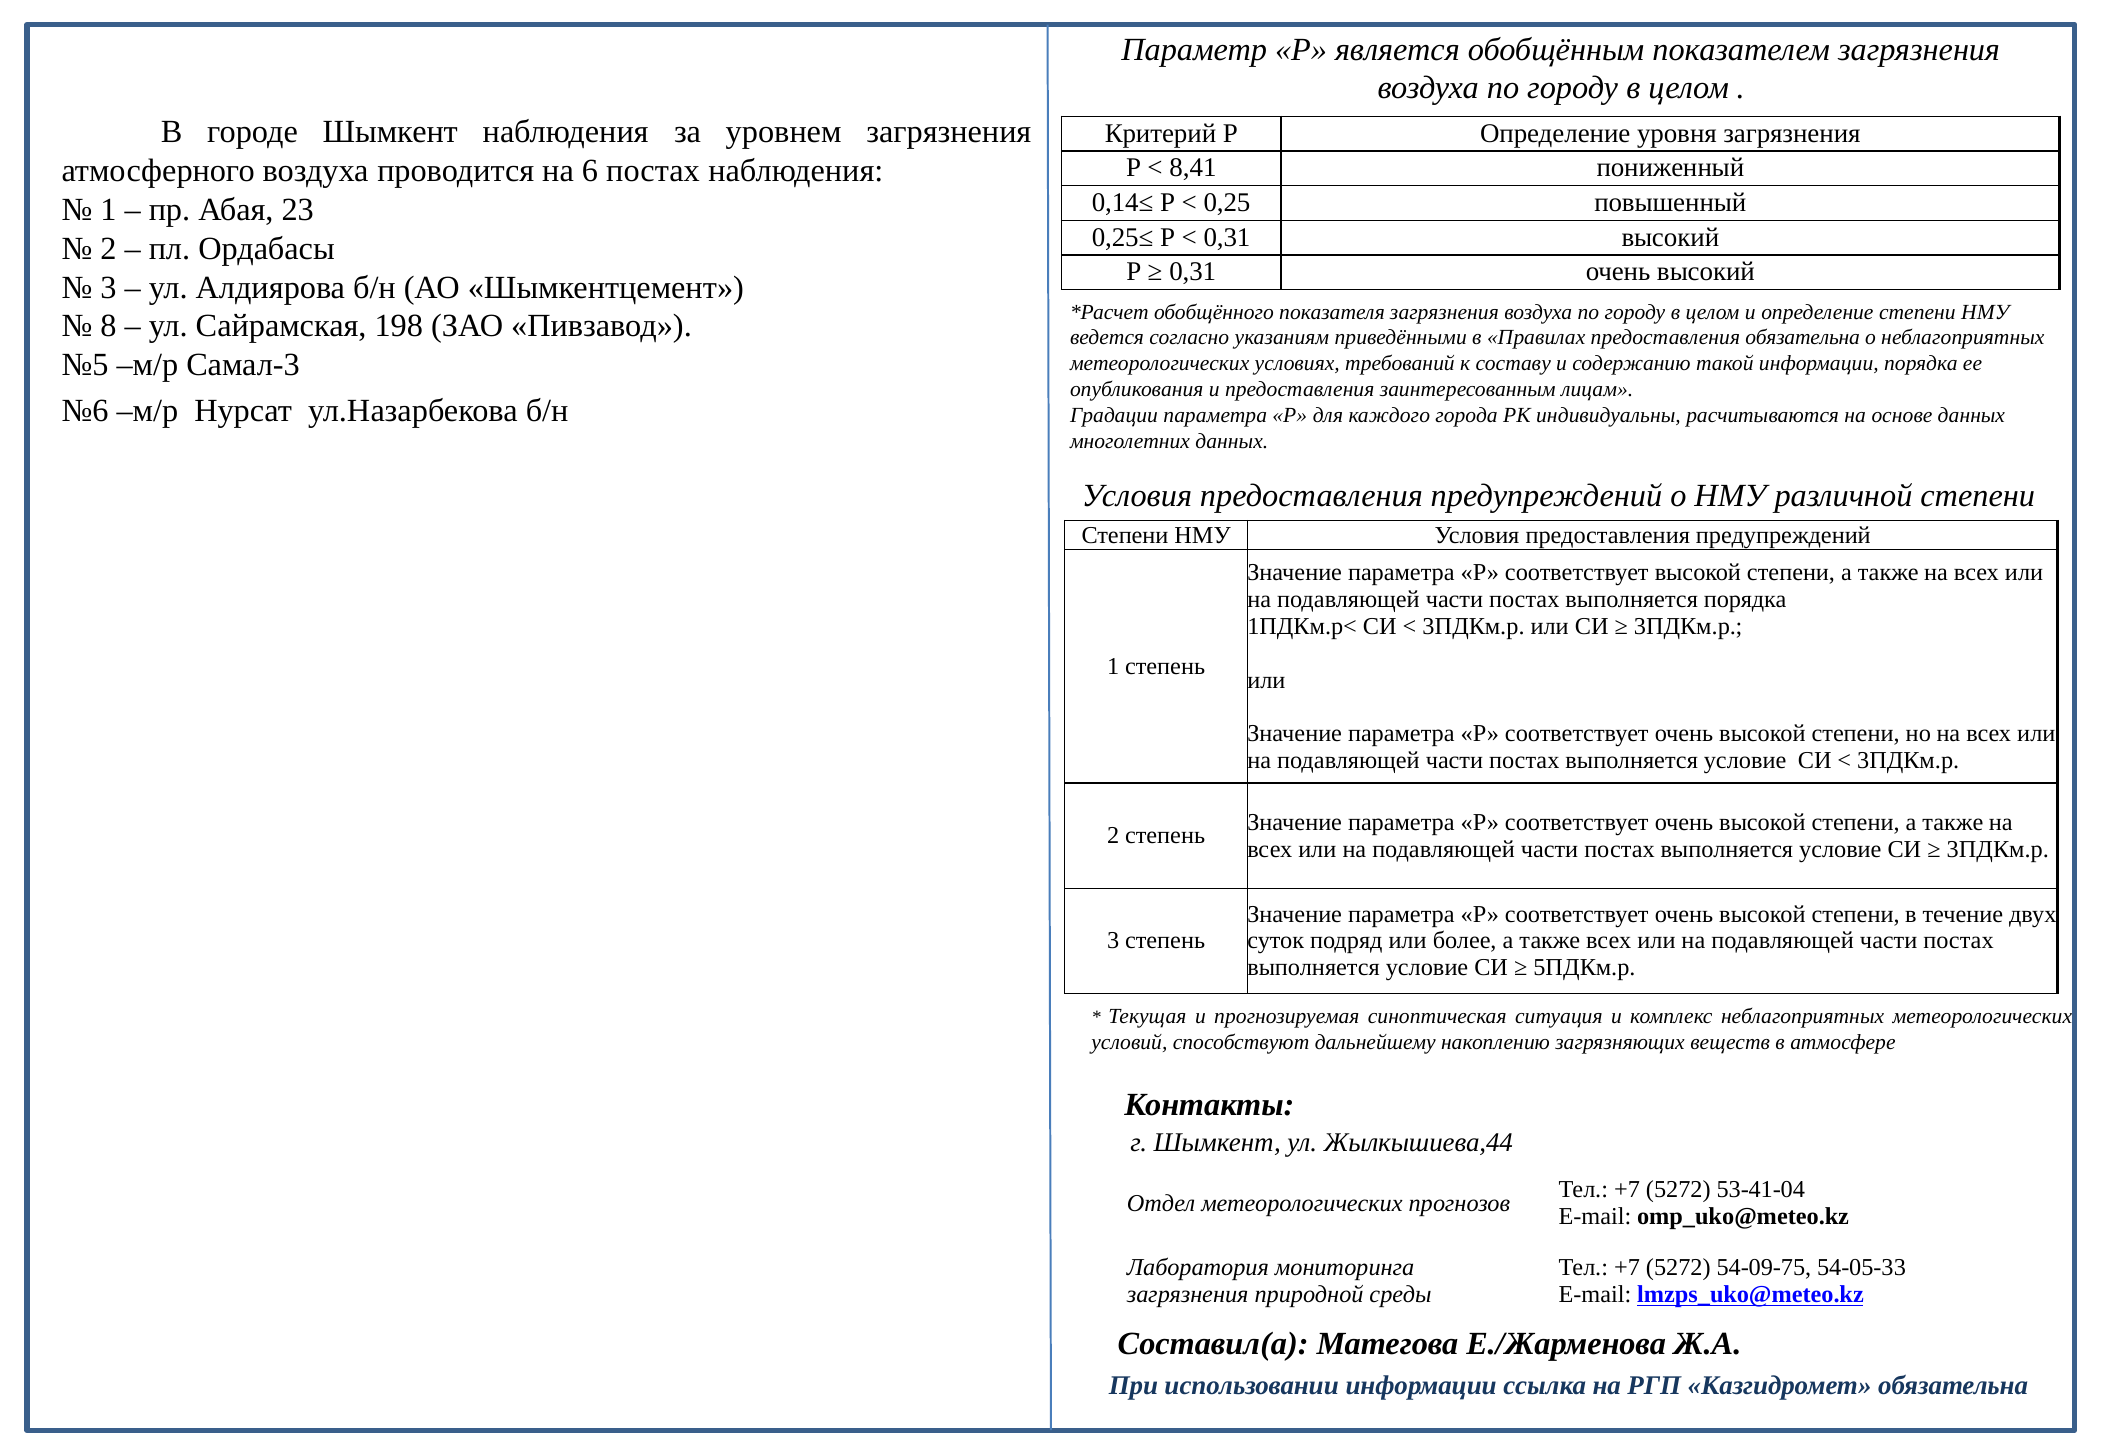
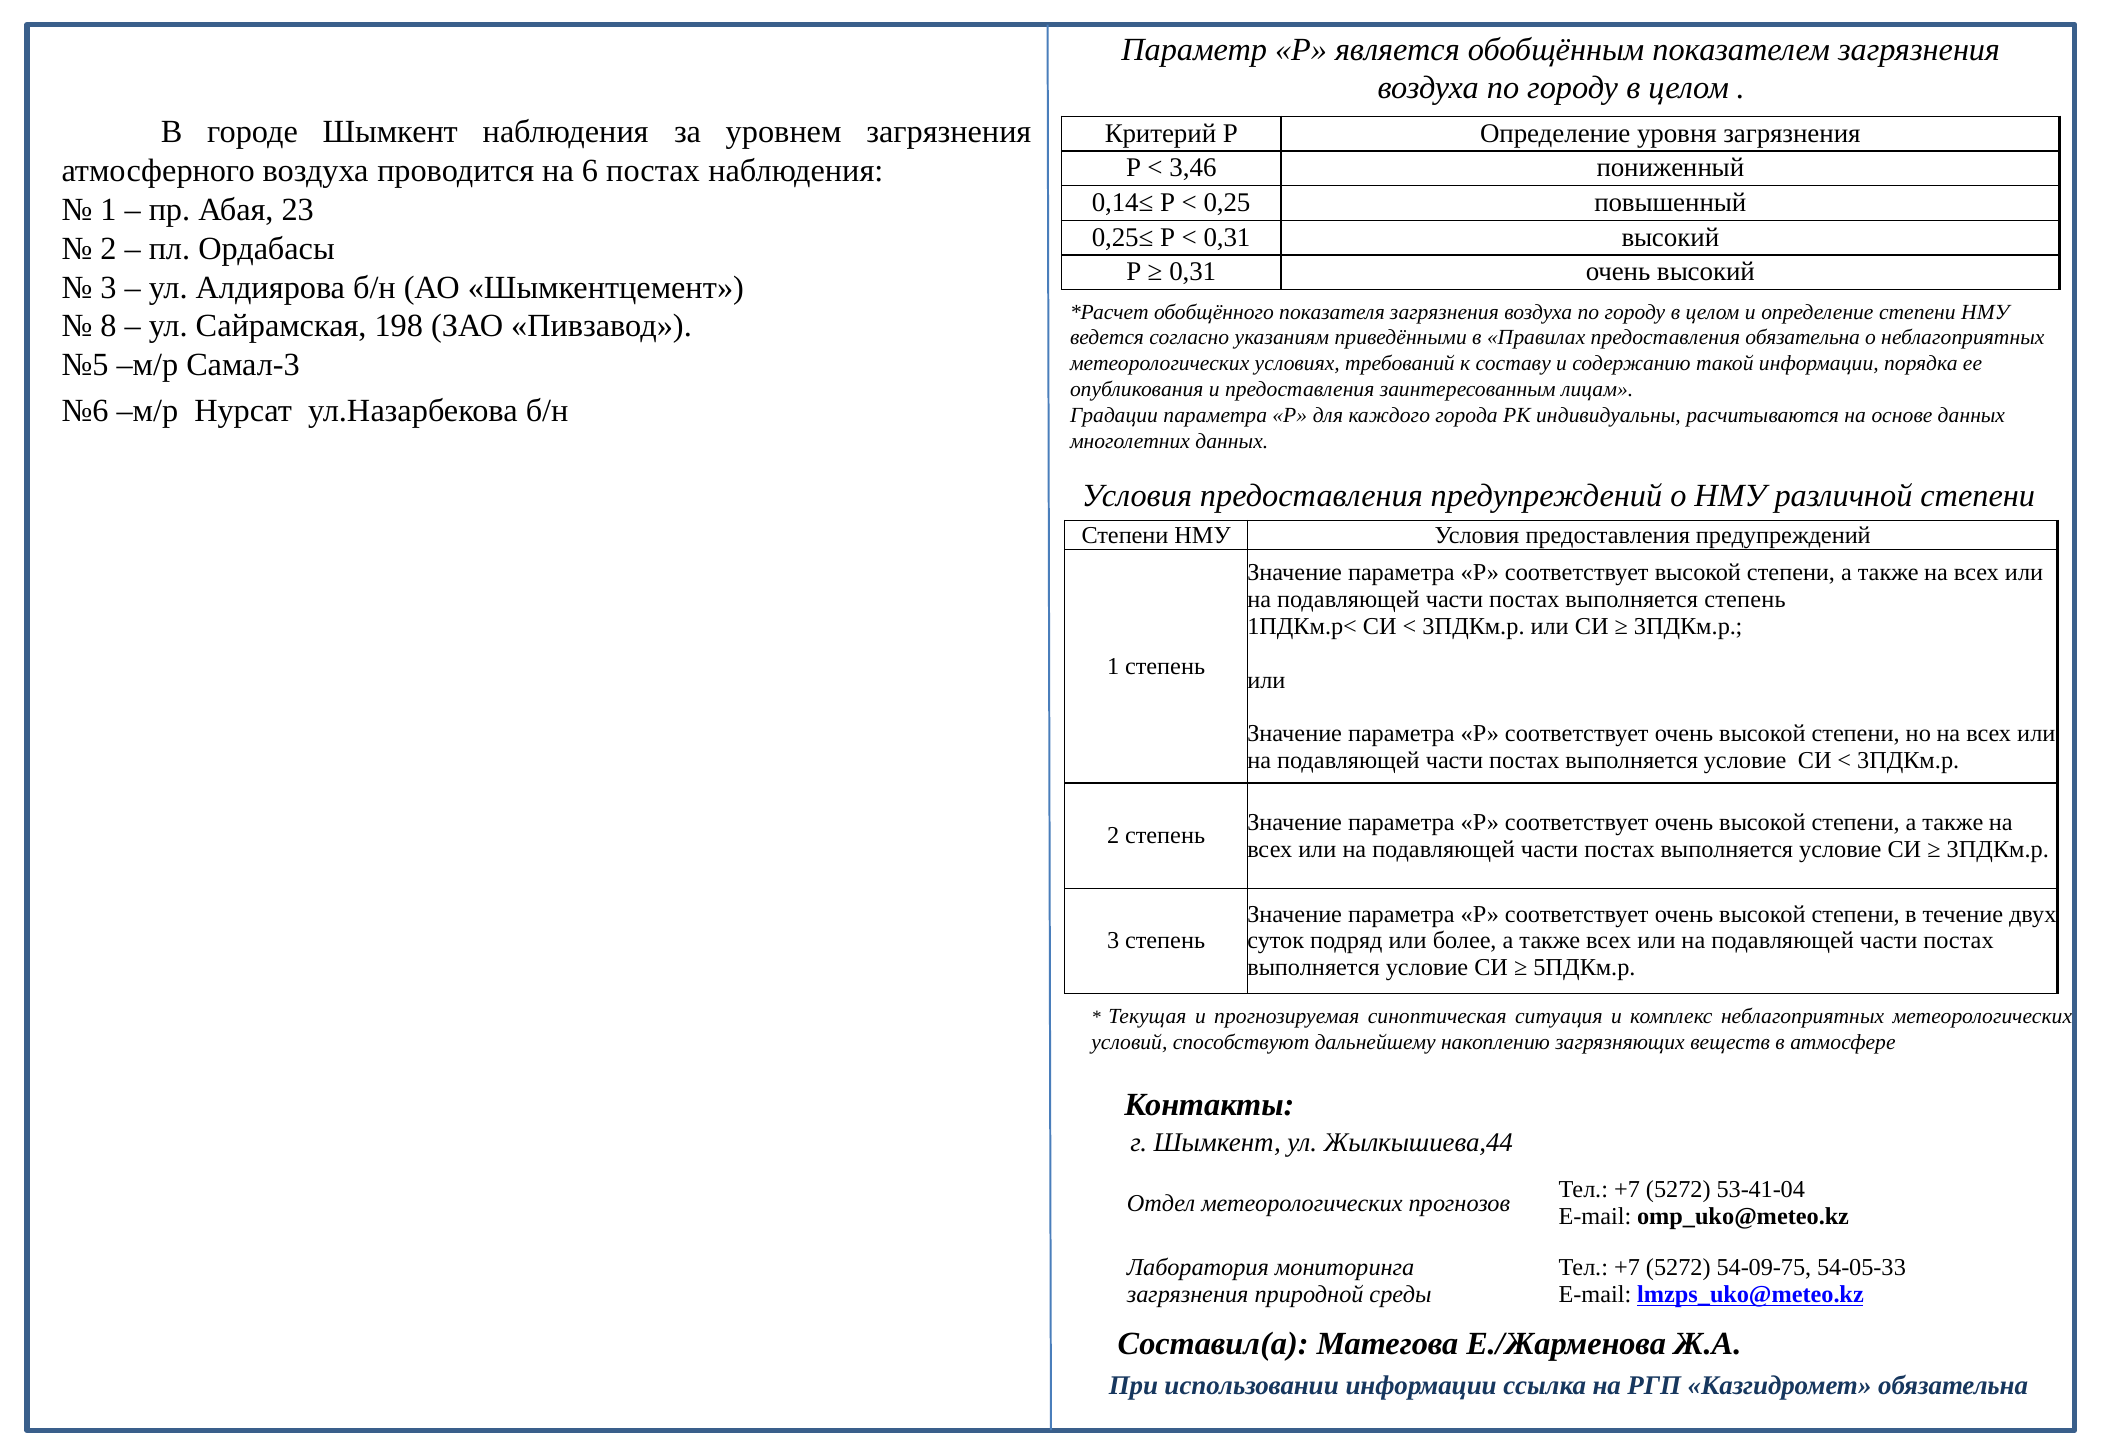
8,41: 8,41 -> 3,46
выполняется порядка: порядка -> степень
